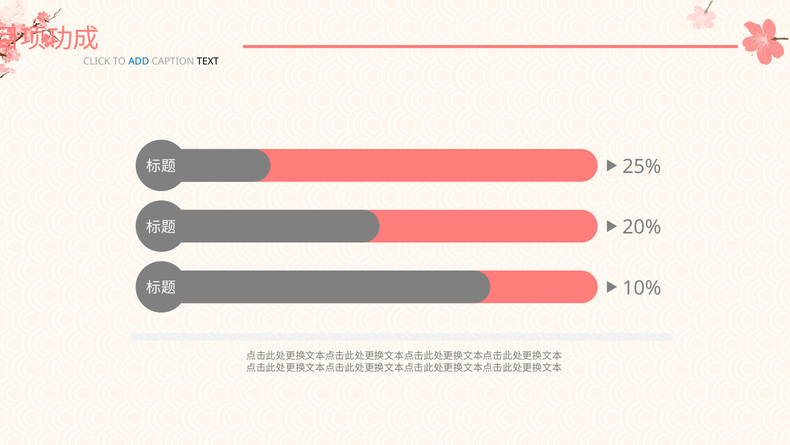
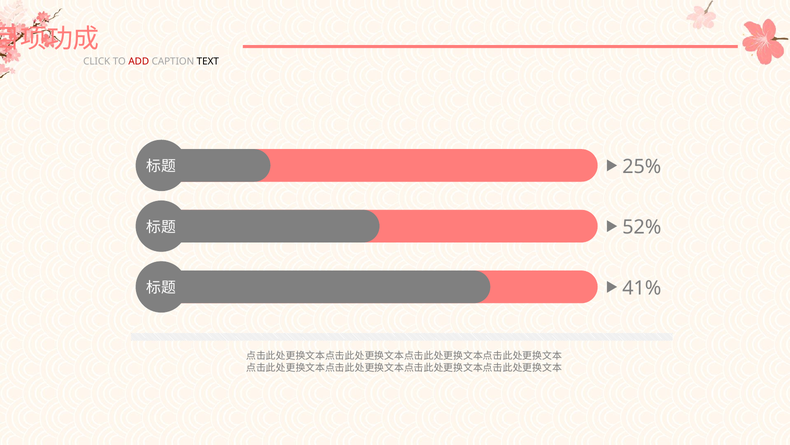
ADD colour: blue -> red
20%: 20% -> 52%
10%: 10% -> 41%
